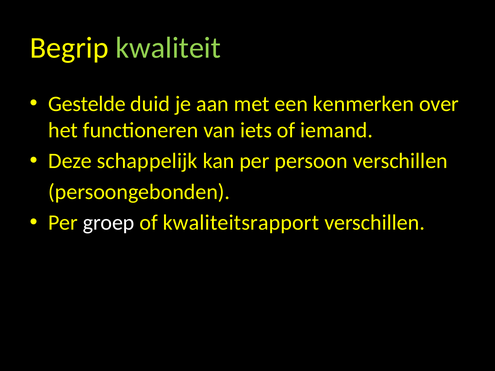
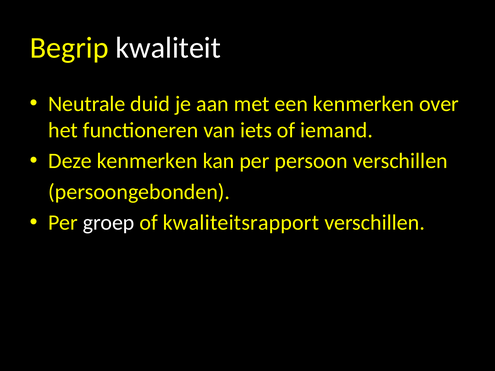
kwaliteit colour: light green -> white
Gestelde: Gestelde -> Neutrale
Deze schappelijk: schappelijk -> kenmerken
